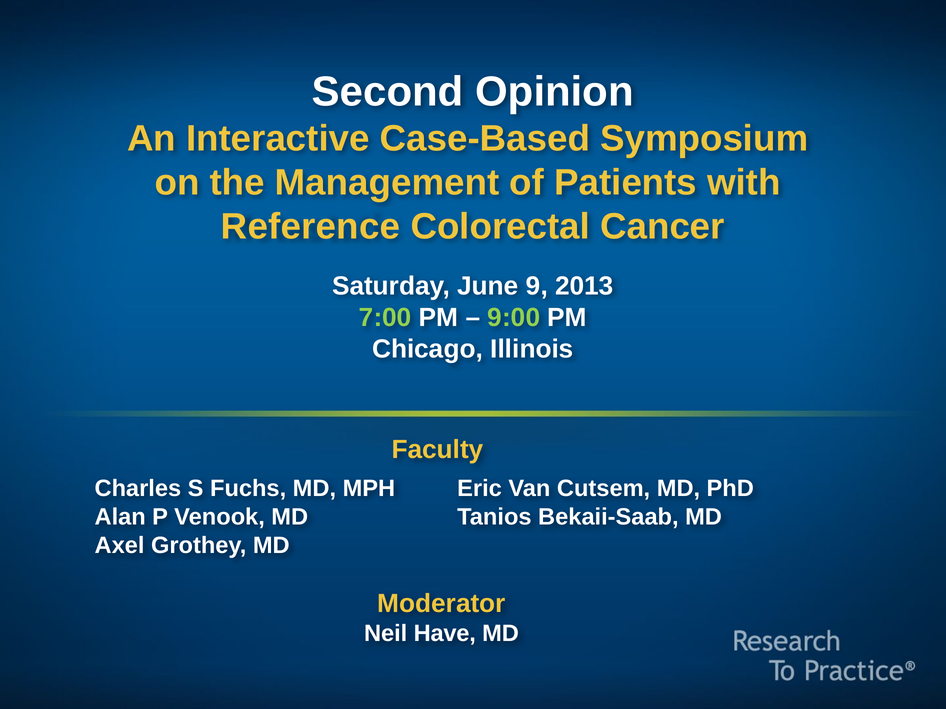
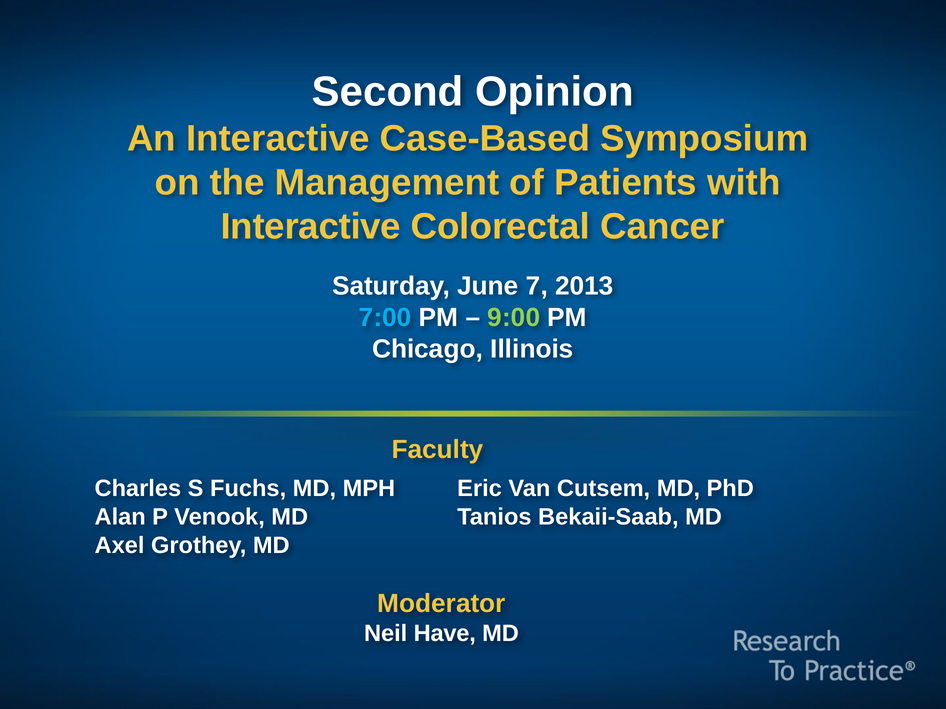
Reference at (311, 227): Reference -> Interactive
9: 9 -> 7
7:00 colour: light green -> light blue
